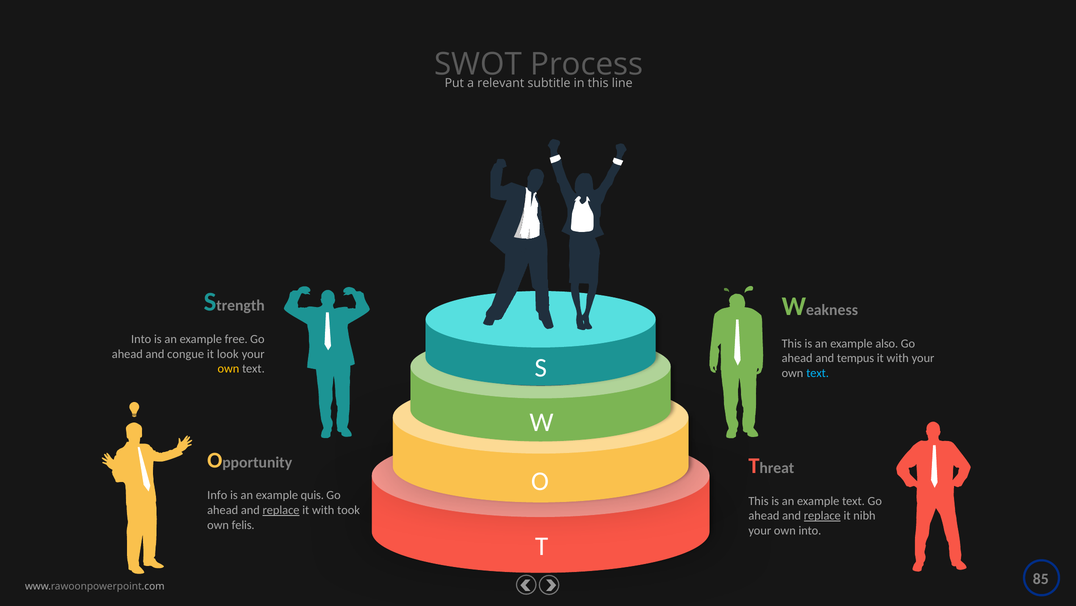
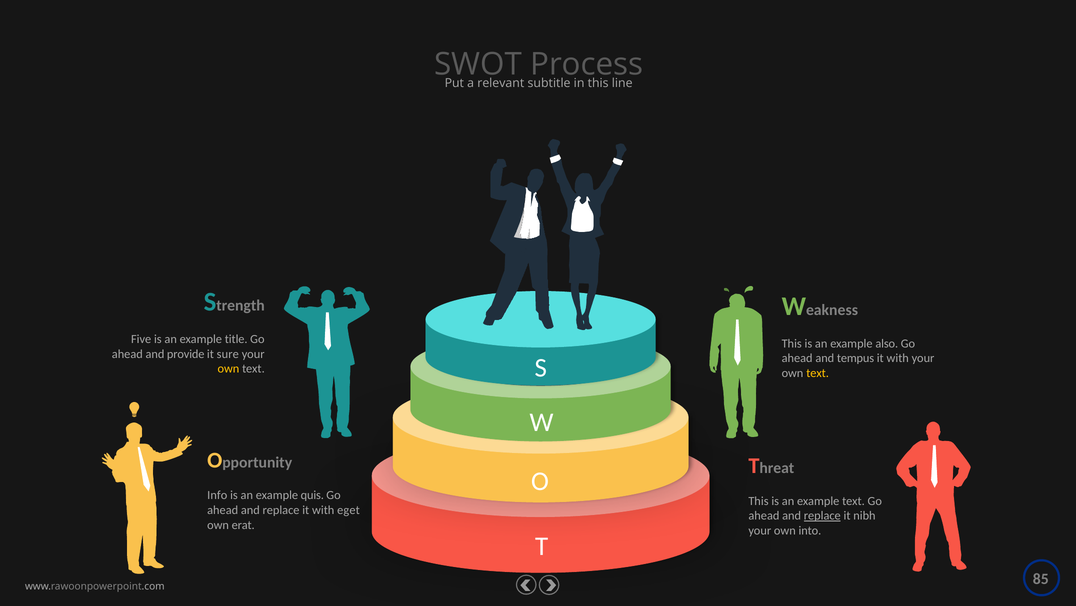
Into at (141, 339): Into -> Five
free: free -> title
congue: congue -> provide
look: look -> sure
text at (818, 373) colour: light blue -> yellow
replace at (281, 510) underline: present -> none
took: took -> eget
felis: felis -> erat
